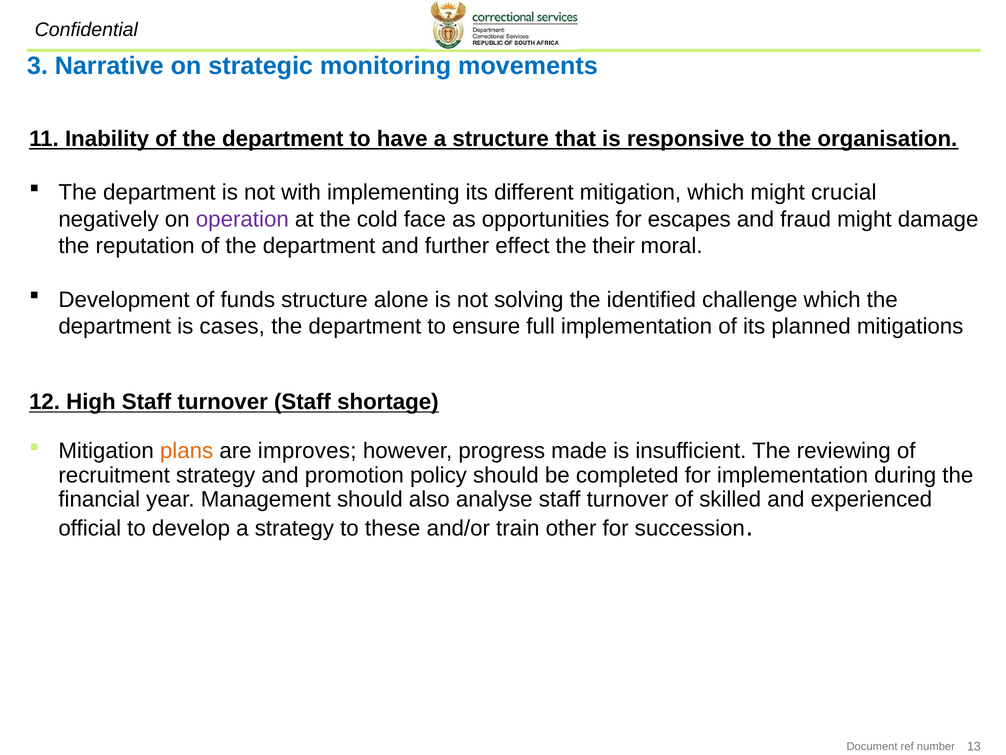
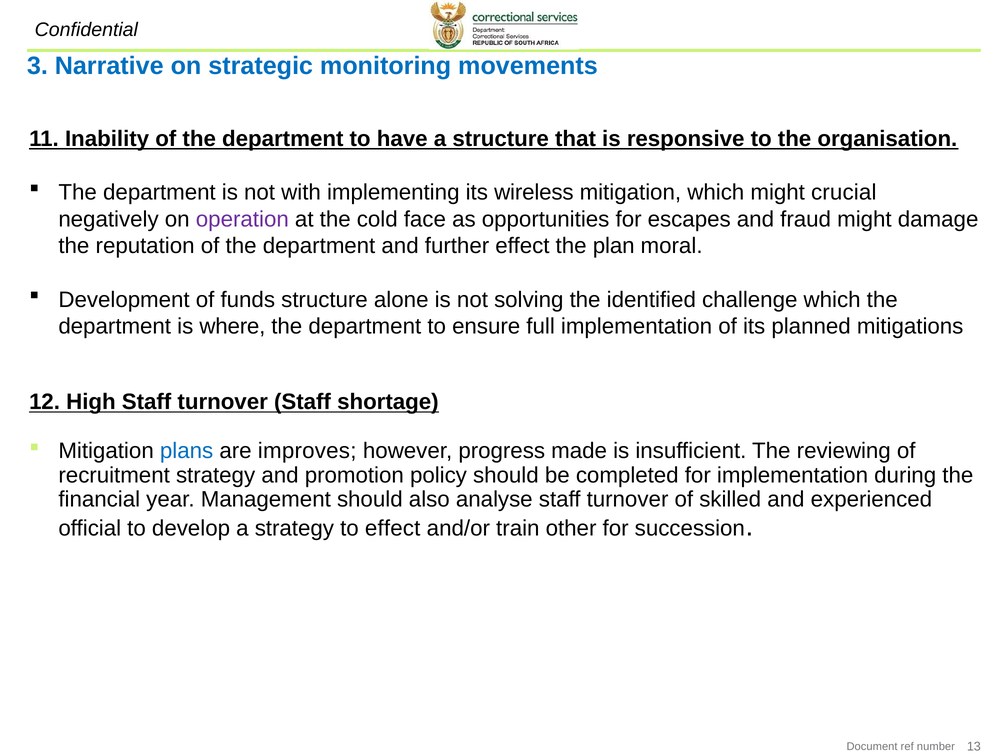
different: different -> wireless
their: their -> plan
cases: cases -> where
plans colour: orange -> blue
to these: these -> effect
